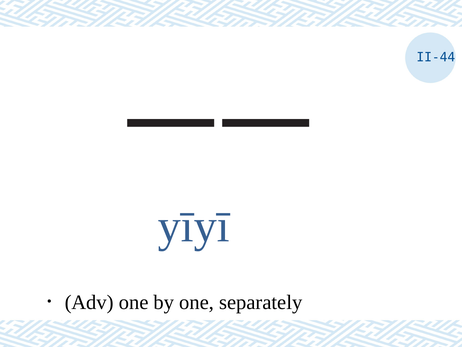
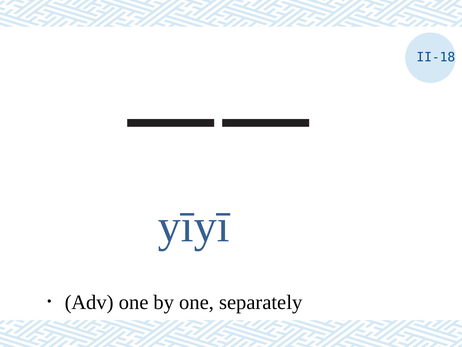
II-44: II-44 -> II-18
